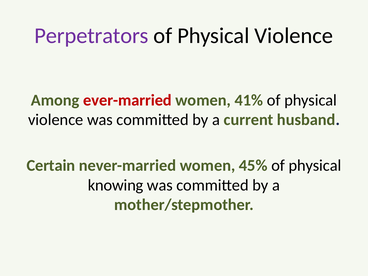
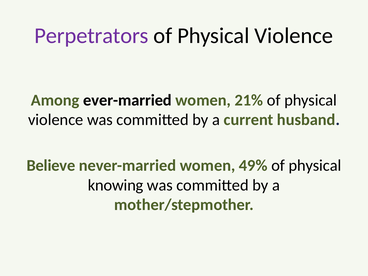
ever-married colour: red -> black
41%: 41% -> 21%
Certain: Certain -> Believe
45%: 45% -> 49%
